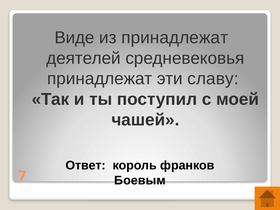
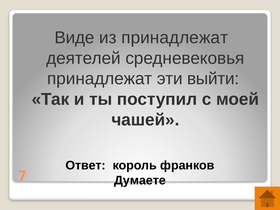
славу: славу -> выйти
Боевым: Боевым -> Думаете
